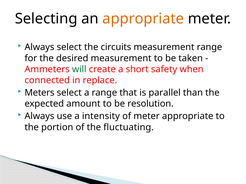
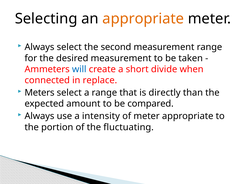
circuits: circuits -> second
will colour: green -> blue
safety: safety -> divide
parallel: parallel -> directly
resolution: resolution -> compared
